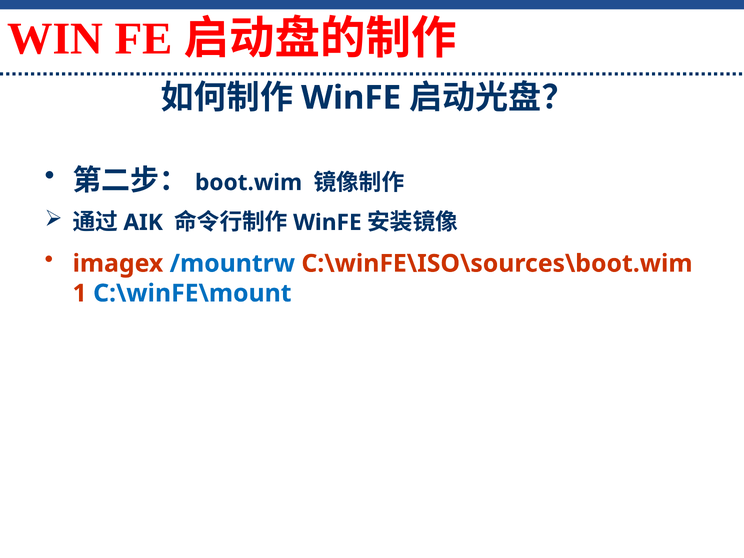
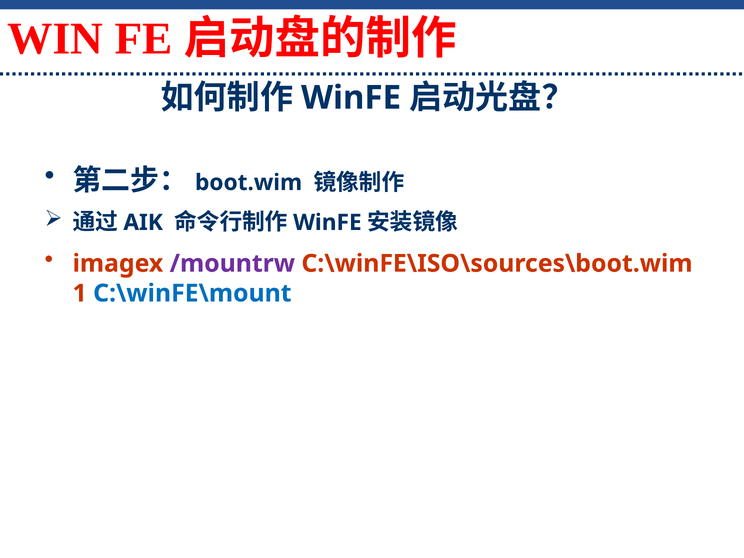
/mountrw colour: blue -> purple
